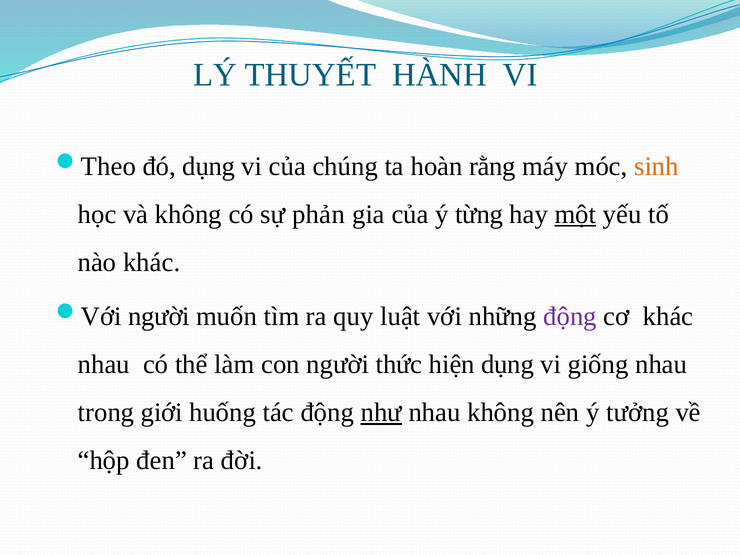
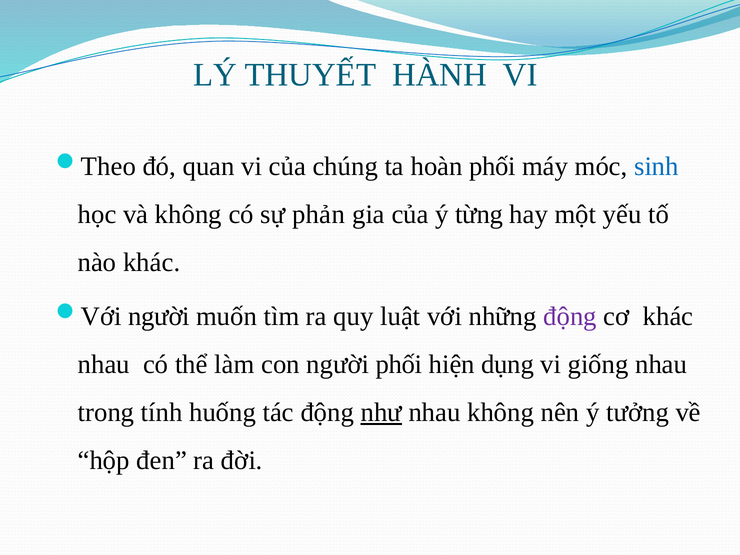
đó dụng: dụng -> quan
hoàn rằng: rằng -> phối
sinh colour: orange -> blue
một underline: present -> none
người thức: thức -> phối
giới: giới -> tính
